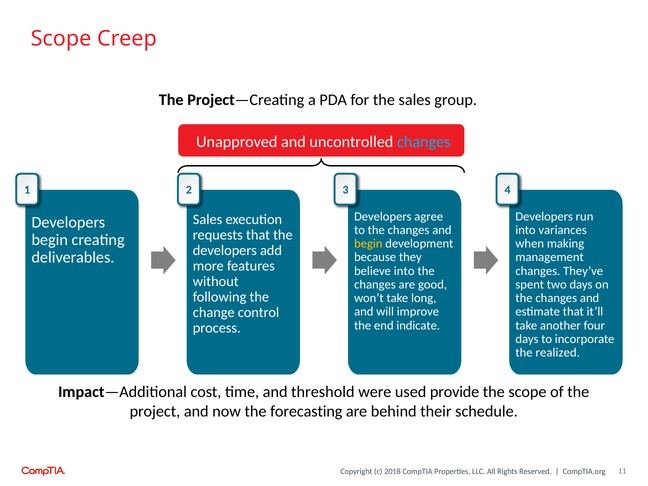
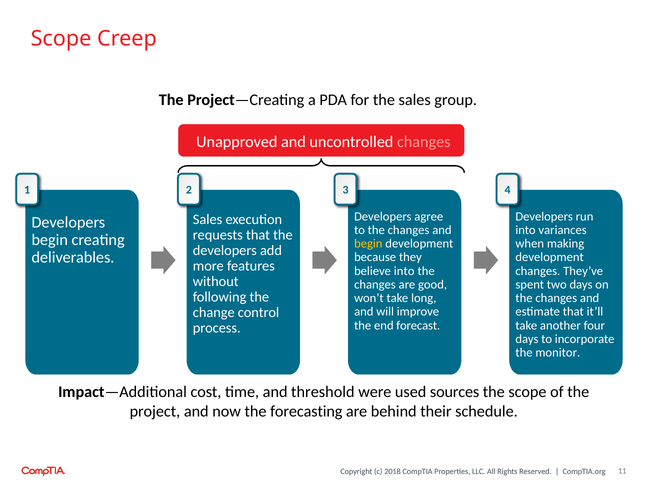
changes at (424, 142) colour: light blue -> pink
management at (550, 257): management -> development
indicate: indicate -> forecast
realized: realized -> monitor
provide: provide -> sources
